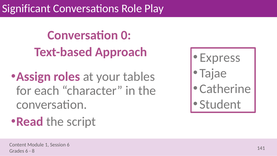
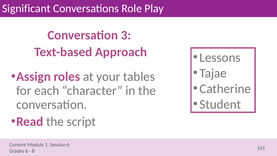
0: 0 -> 3
Express: Express -> Lessons
